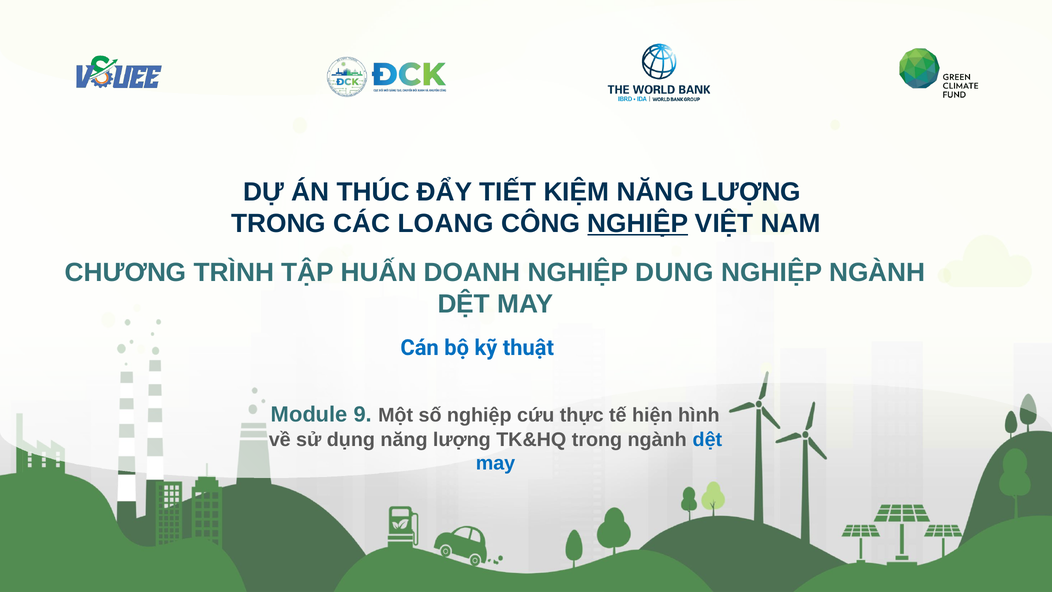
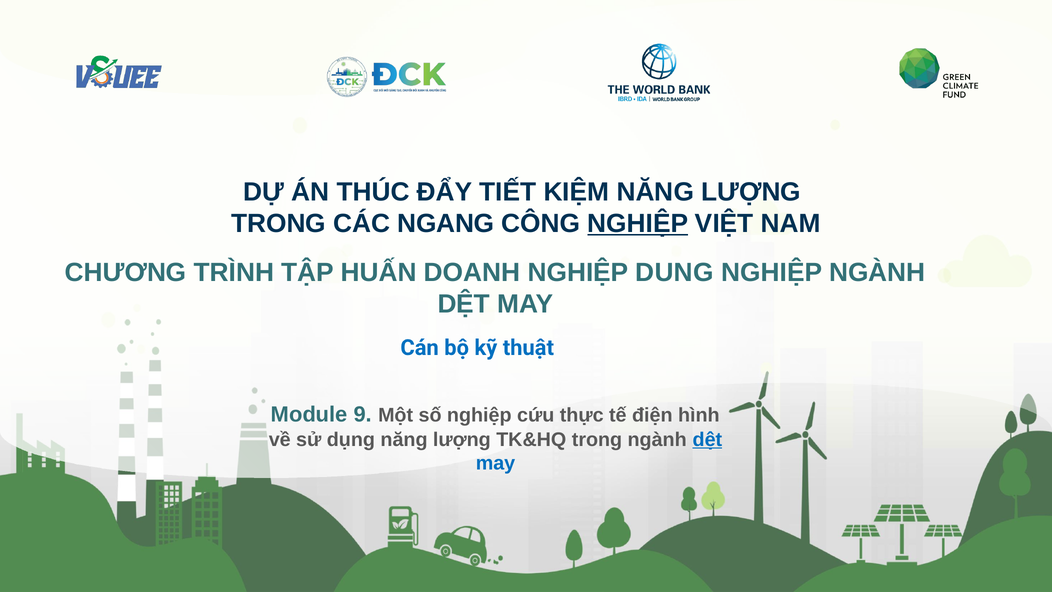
LOANG: LOANG -> NGANG
hiện: hiện -> điện
dệt at (707, 439) underline: none -> present
